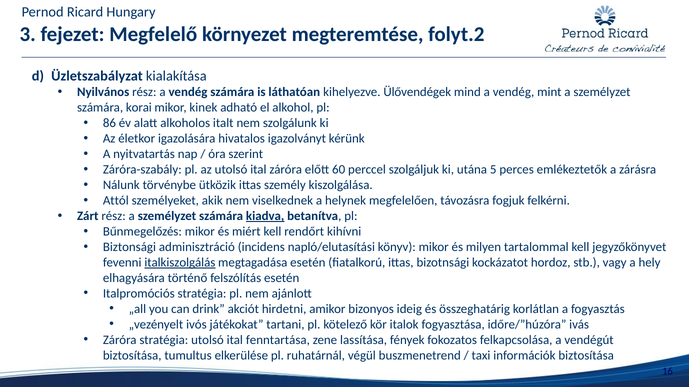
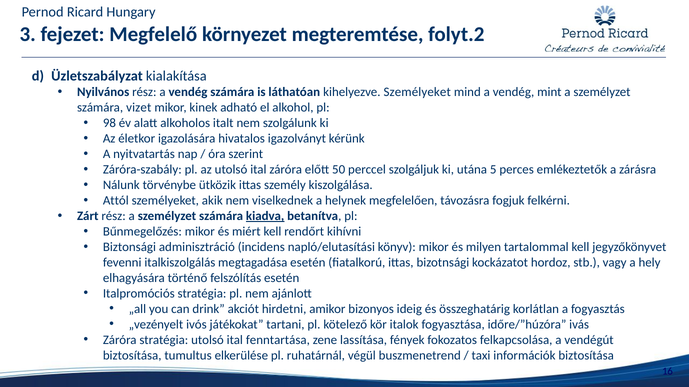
kihelyezve Ülővendégek: Ülővendégek -> Személyeket
korai: korai -> vizet
86: 86 -> 98
60: 60 -> 50
italkiszolgálás underline: present -> none
